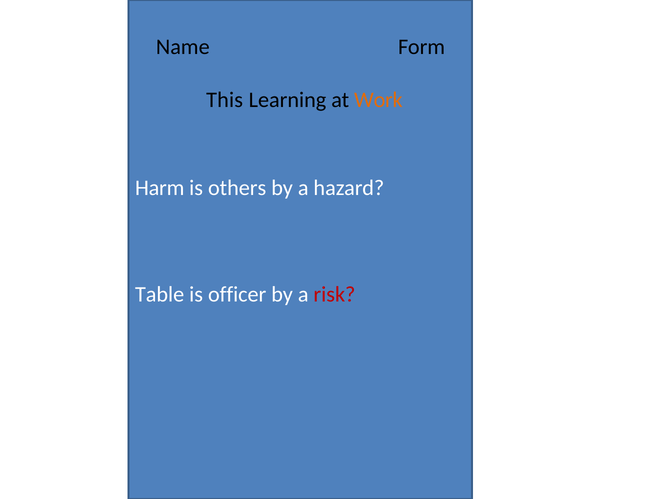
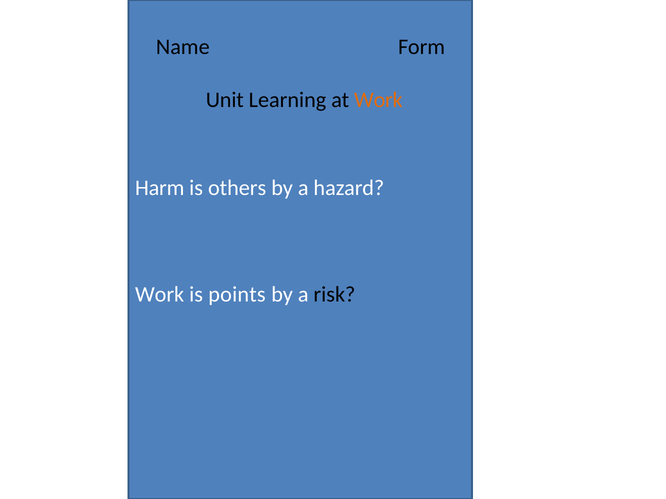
This: This -> Unit
Table at (160, 295): Table -> Work
officer: officer -> points
risk colour: red -> black
